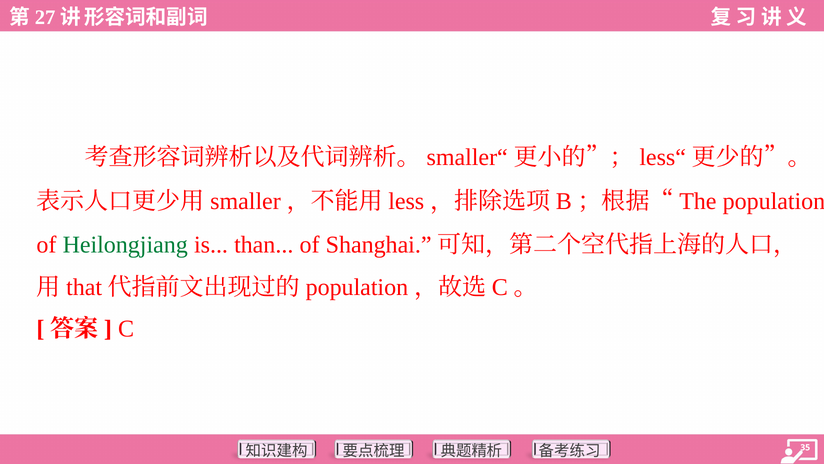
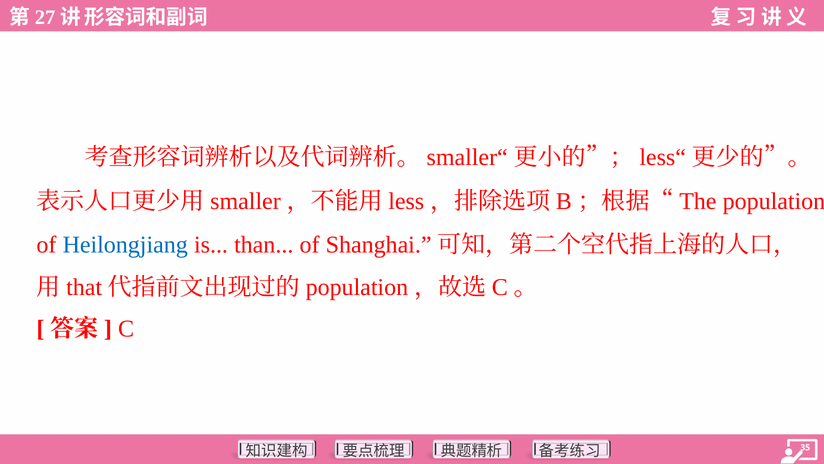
Heilongjiang colour: green -> blue
